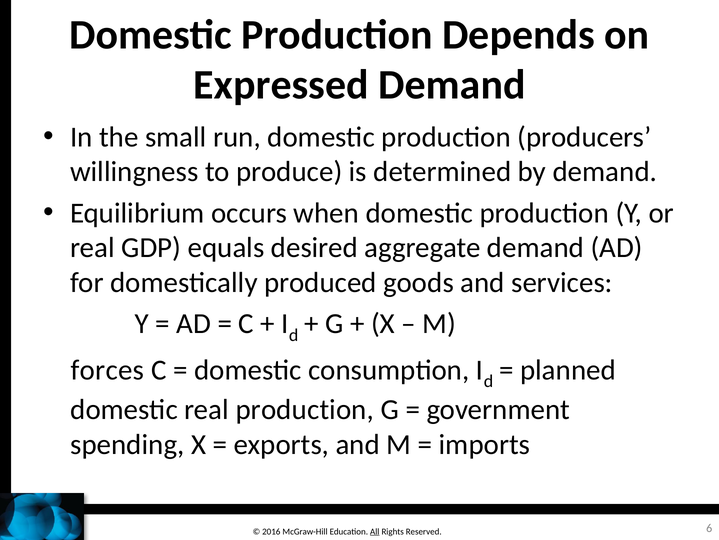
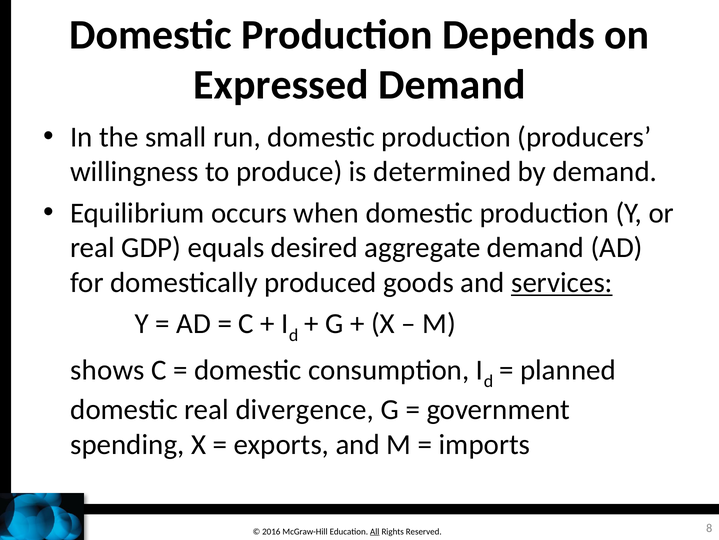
services underline: none -> present
forces: forces -> shows
real production: production -> divergence
6: 6 -> 8
